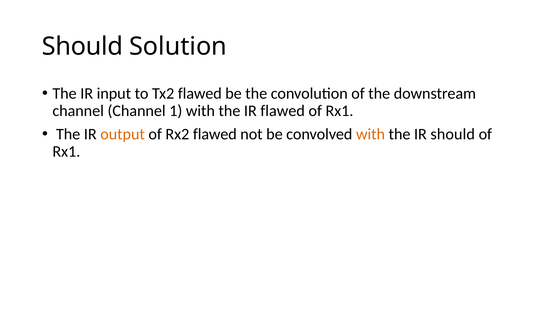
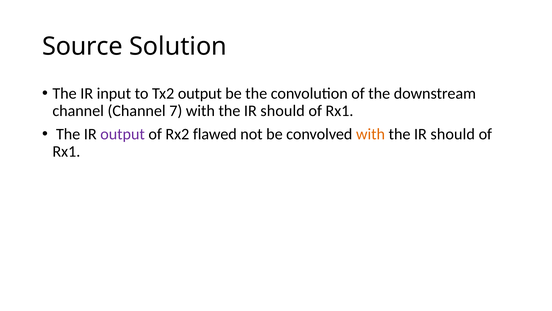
Should at (82, 46): Should -> Source
Tx2 flawed: flawed -> output
1: 1 -> 7
flawed at (283, 111): flawed -> should
output at (123, 134) colour: orange -> purple
